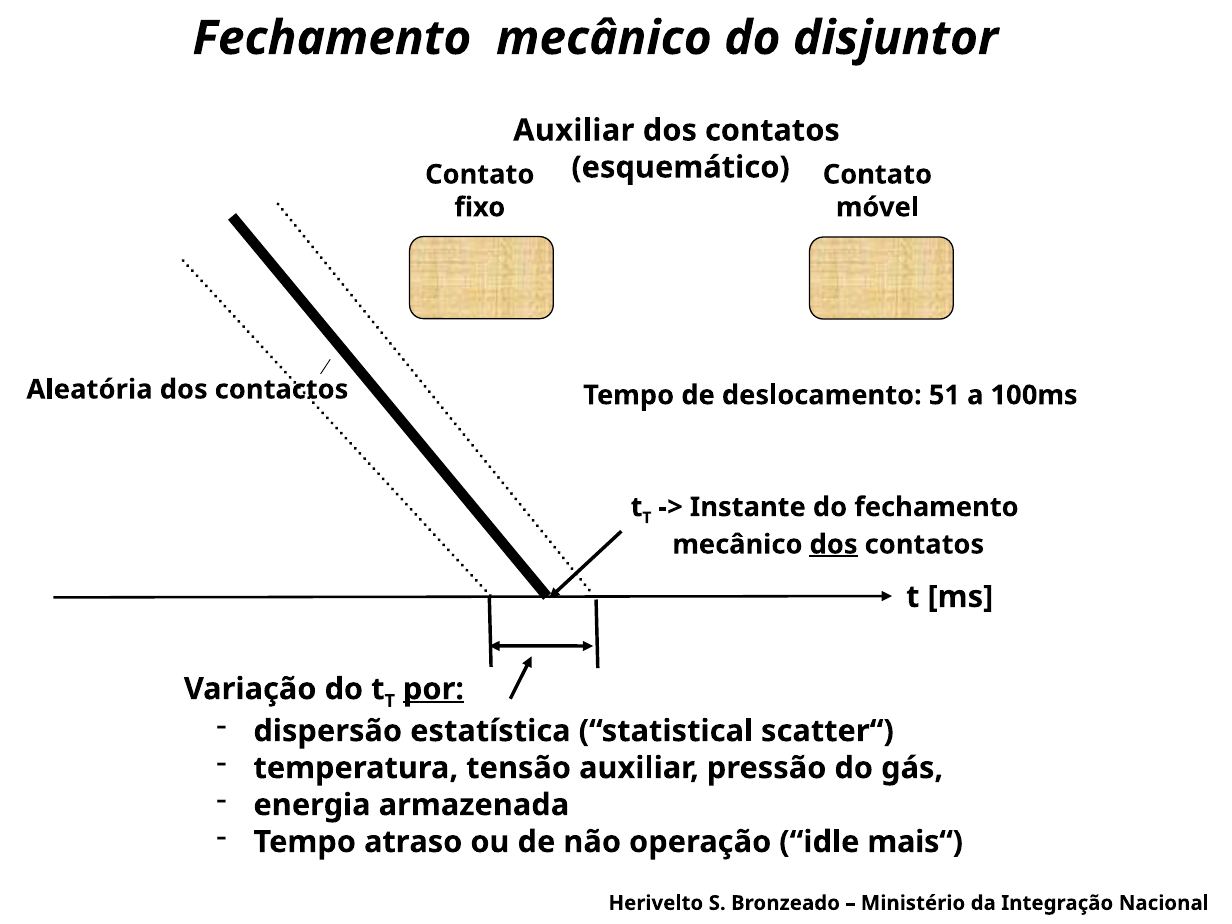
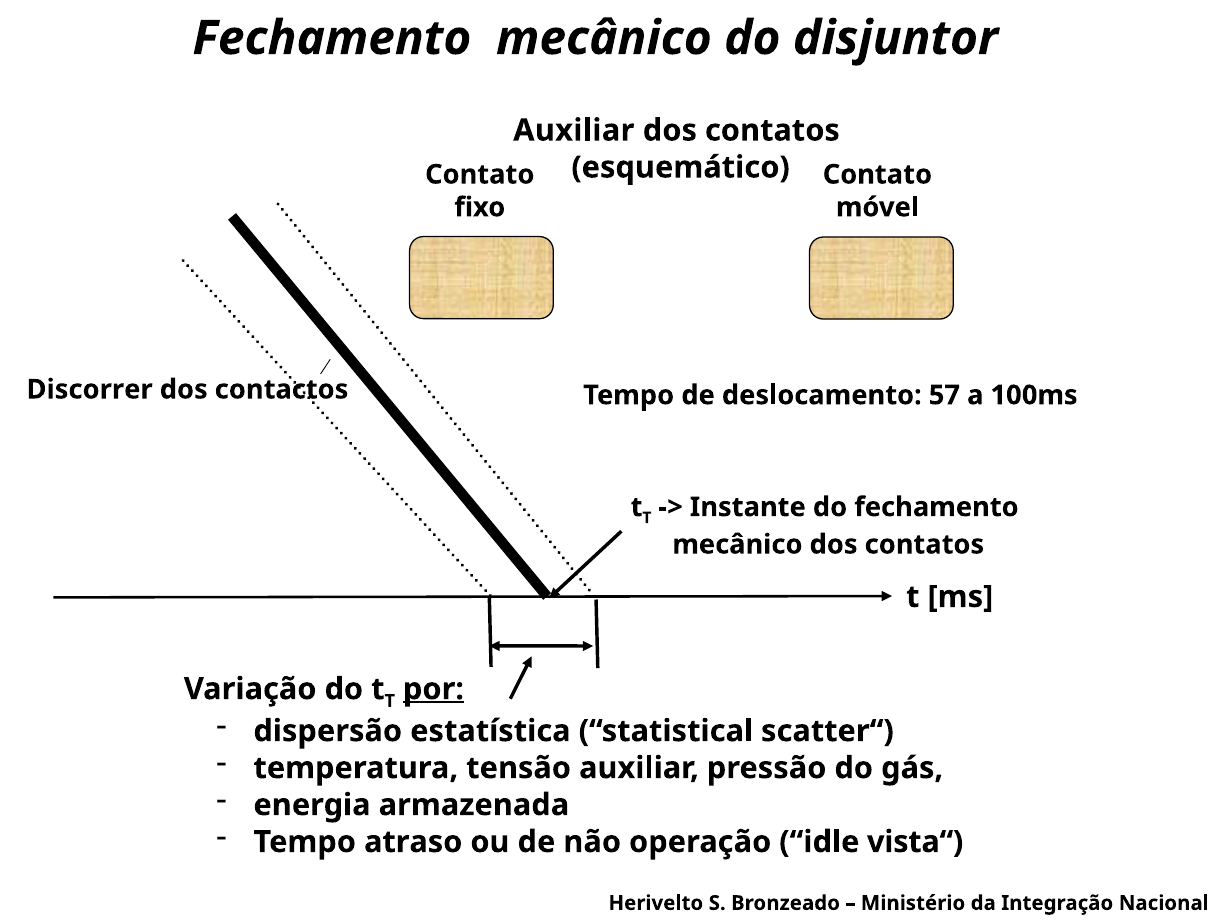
Aleatória: Aleatória -> Discorrer
51: 51 -> 57
dos at (834, 545) underline: present -> none
mais“: mais“ -> vista“
